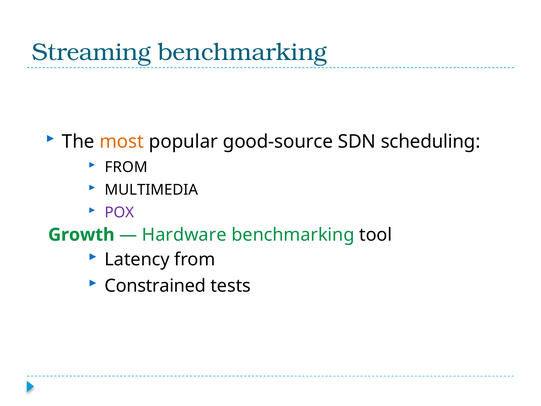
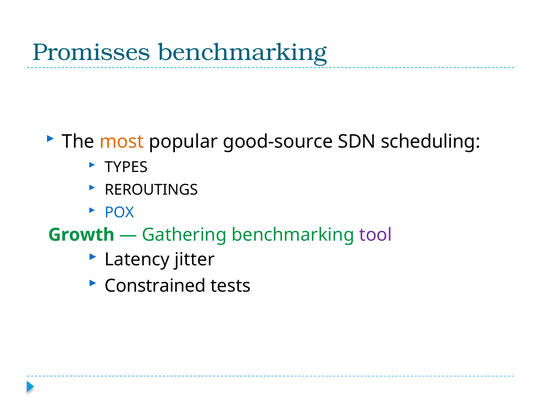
Streaming: Streaming -> Promisses
FROM at (126, 167): FROM -> TYPES
MULTIMEDIA: MULTIMEDIA -> REROUTINGS
POX colour: purple -> blue
Hardware: Hardware -> Gathering
tool colour: black -> purple
Latency from: from -> jitter
